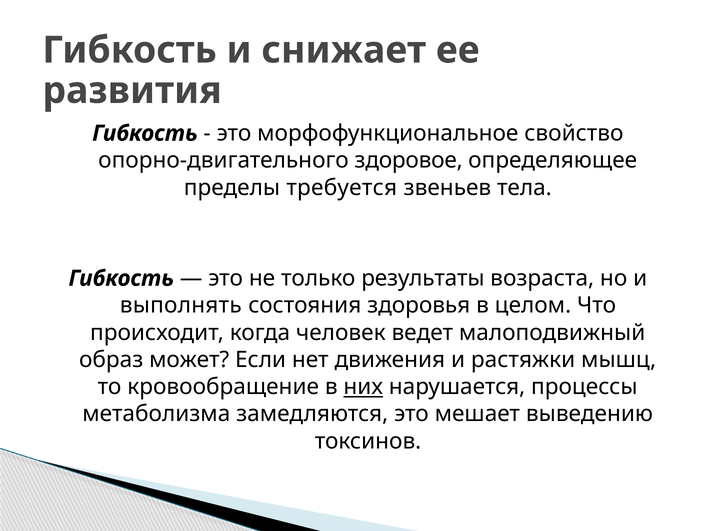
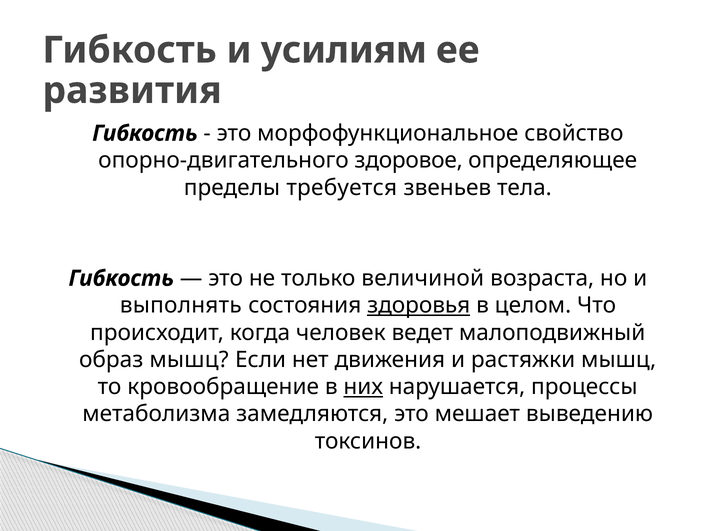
снижает: снижает -> усилиям
результаты: результаты -> величиной
здоровья underline: none -> present
образ может: может -> мышц
